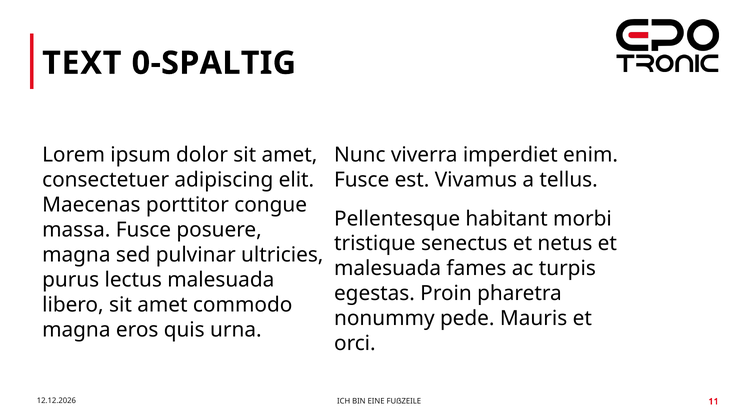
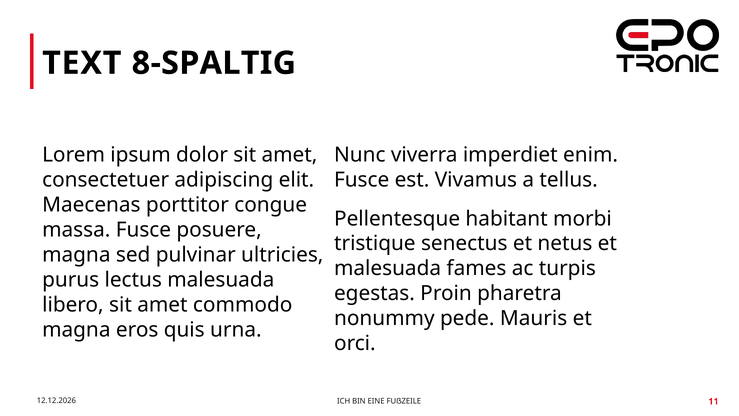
0-SPALTIG: 0-SPALTIG -> 8-SPALTIG
